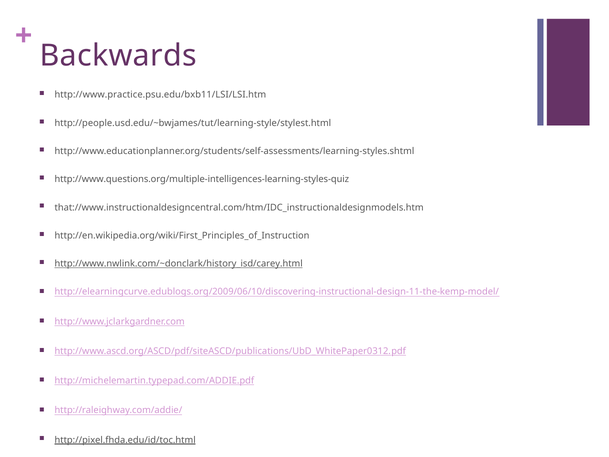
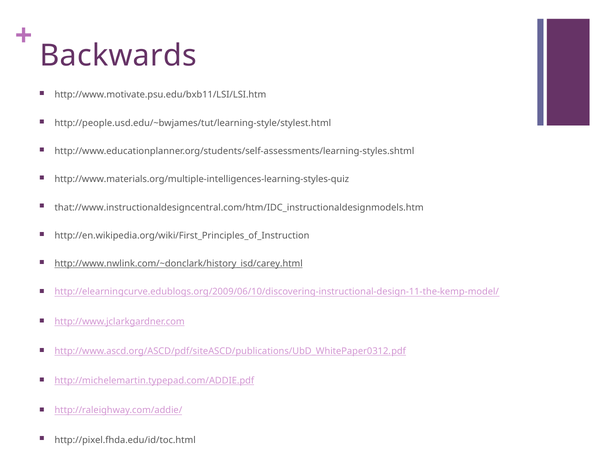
http://www.practice.psu.edu/bxb11/LSI/LSI.htm: http://www.practice.psu.edu/bxb11/LSI/LSI.htm -> http://www.motivate.psu.edu/bxb11/LSI/LSI.htm
http://www.questions.org/multiple-intelligences-learning-styles-quiz: http://www.questions.org/multiple-intelligences-learning-styles-quiz -> http://www.materials.org/multiple-intelligences-learning-styles-quiz
http://pixel.fhda.edu/id/toc.html underline: present -> none
